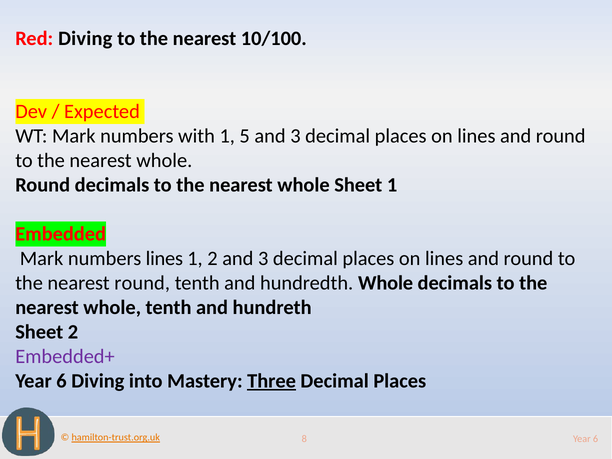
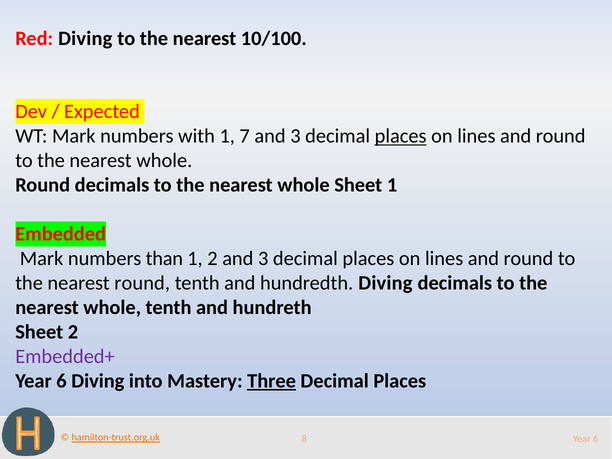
5: 5 -> 7
places at (401, 136) underline: none -> present
numbers lines: lines -> than
hundredth Whole: Whole -> Diving
